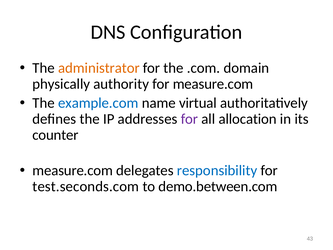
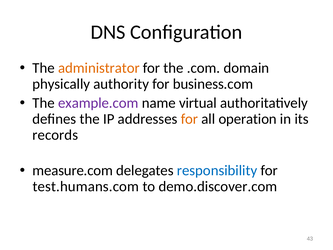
for measure.com: measure.com -> business.com
example.com colour: blue -> purple
for at (189, 119) colour: purple -> orange
allocation: allocation -> operation
counter: counter -> records
test.seconds.com: test.seconds.com -> test.humans.com
demo.between.com: demo.between.com -> demo.discover.com
